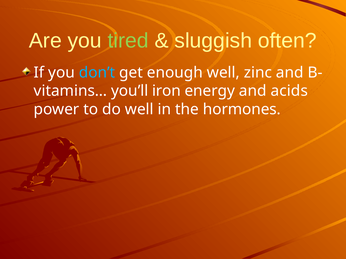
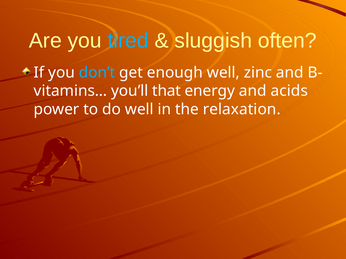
tired colour: light green -> light blue
iron: iron -> that
hormones: hormones -> relaxation
